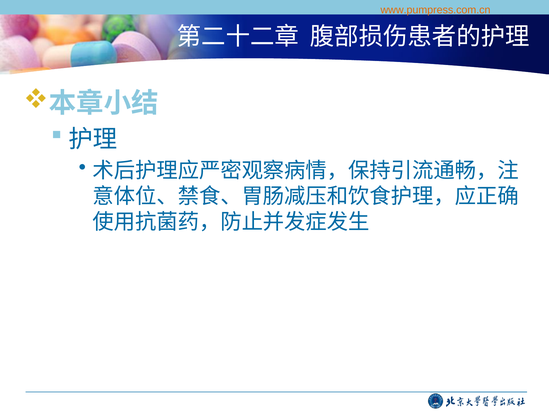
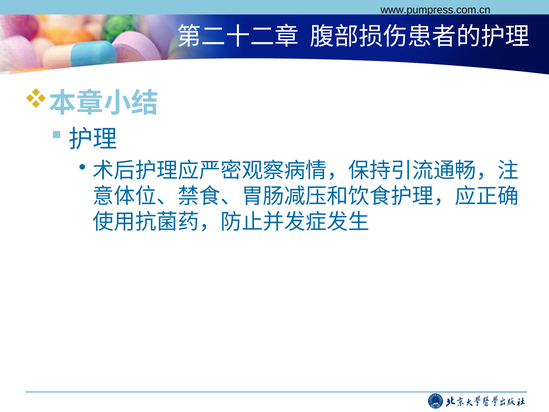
www.pumpress.com.cn colour: orange -> black
